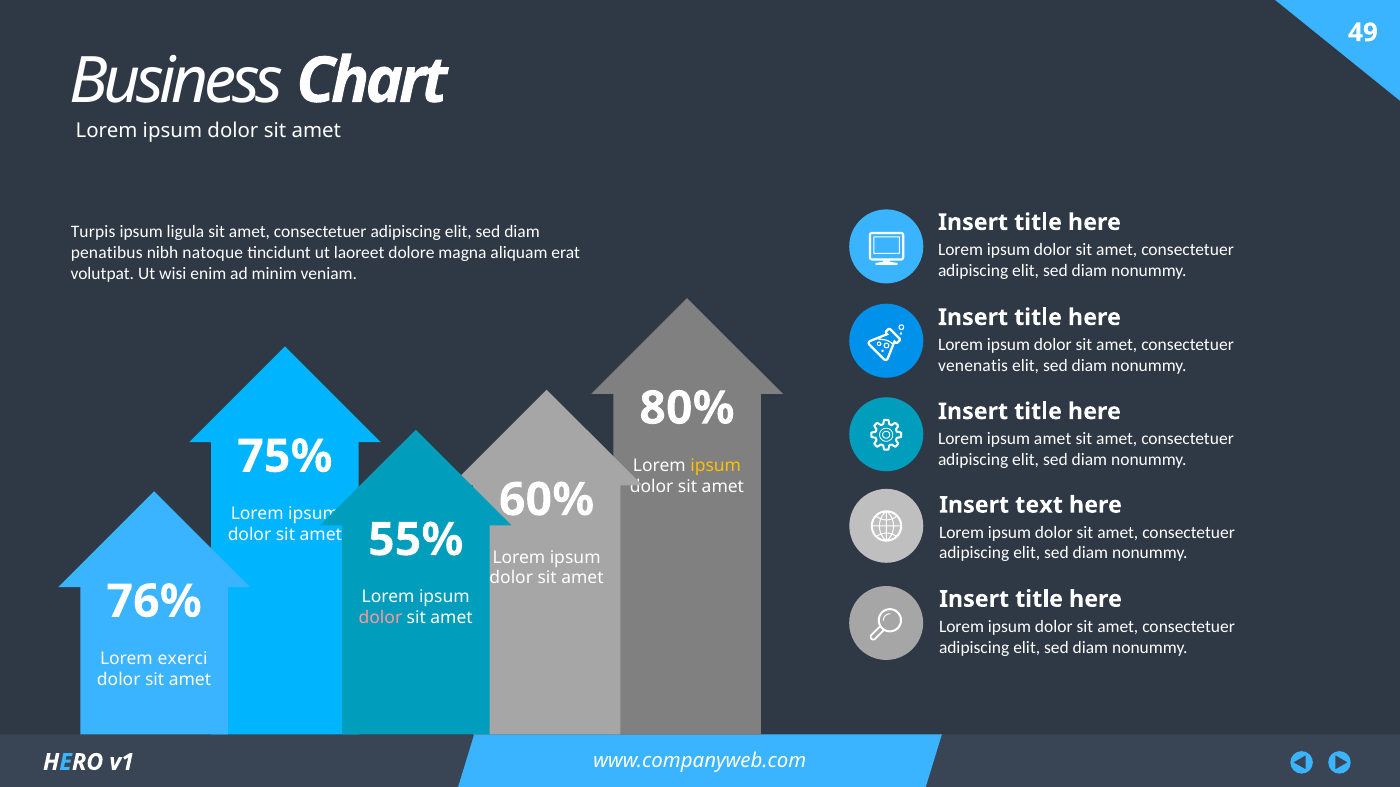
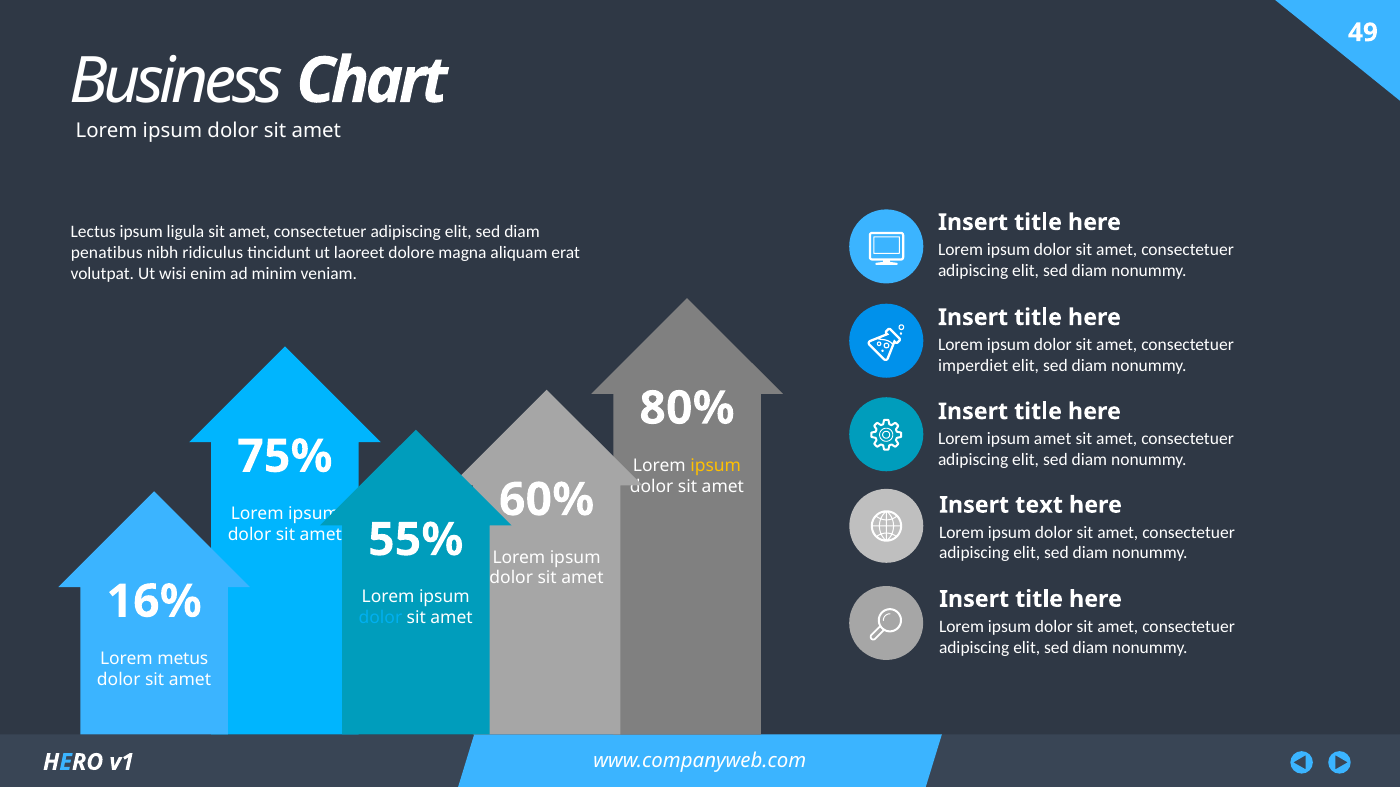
Turpis: Turpis -> Lectus
natoque: natoque -> ridiculus
venenatis: venenatis -> imperdiet
76%: 76% -> 16%
dolor at (380, 619) colour: pink -> light blue
exerci: exerci -> metus
